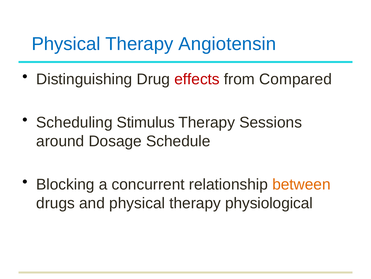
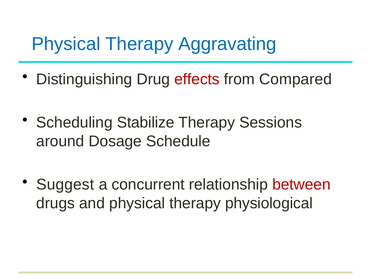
Angiotensin: Angiotensin -> Aggravating
Stimulus: Stimulus -> Stabilize
Blocking: Blocking -> Suggest
between colour: orange -> red
